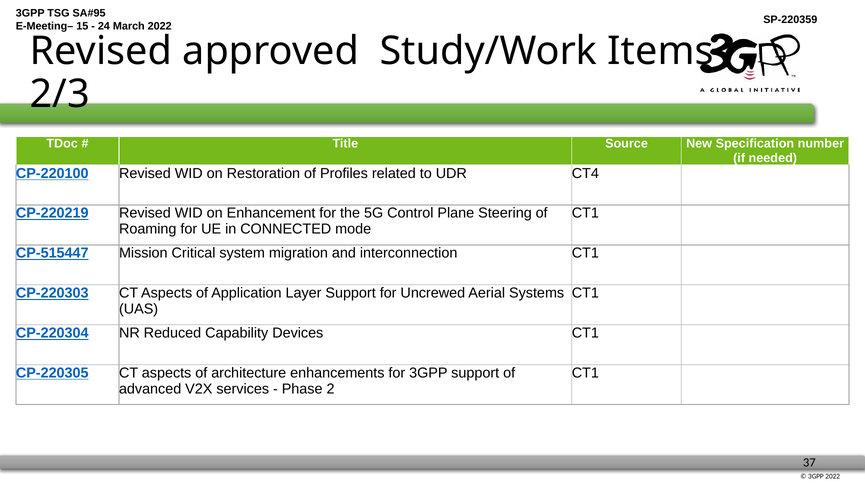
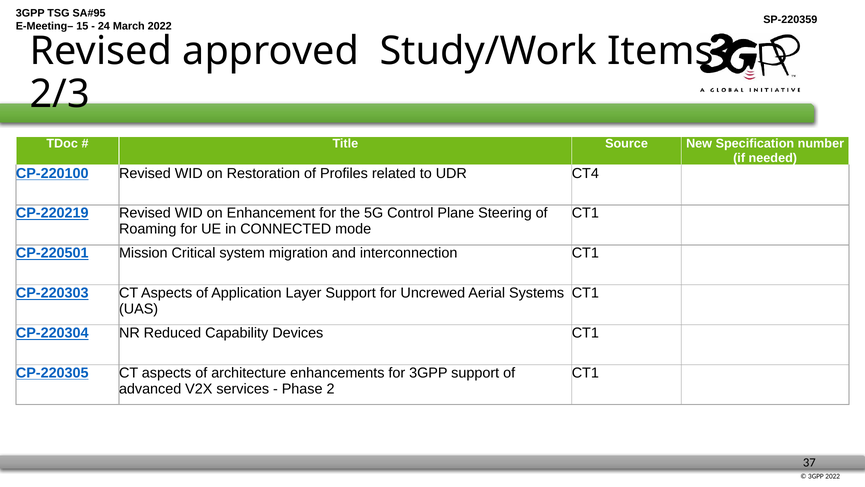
CP-515447: CP-515447 -> CP-220501
